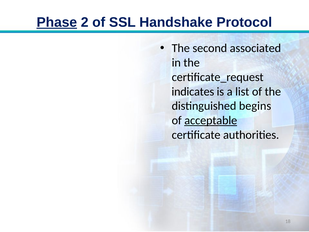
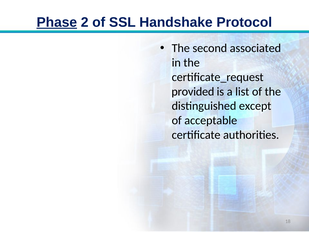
indicates: indicates -> provided
begins: begins -> except
acceptable underline: present -> none
